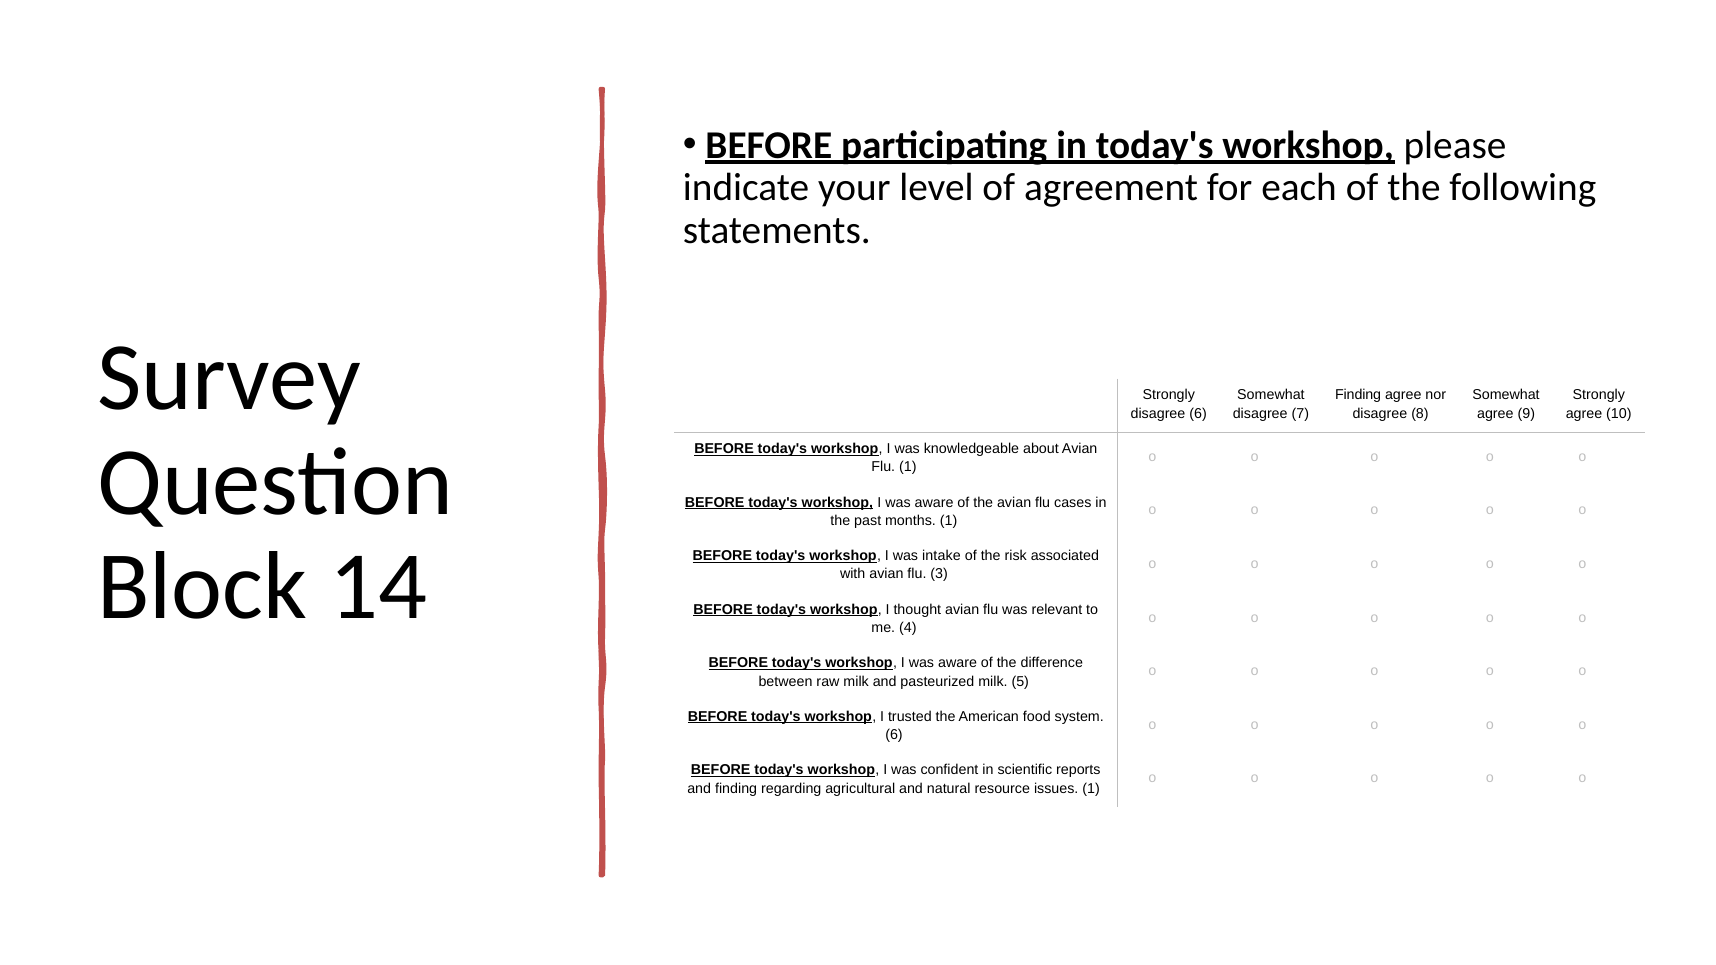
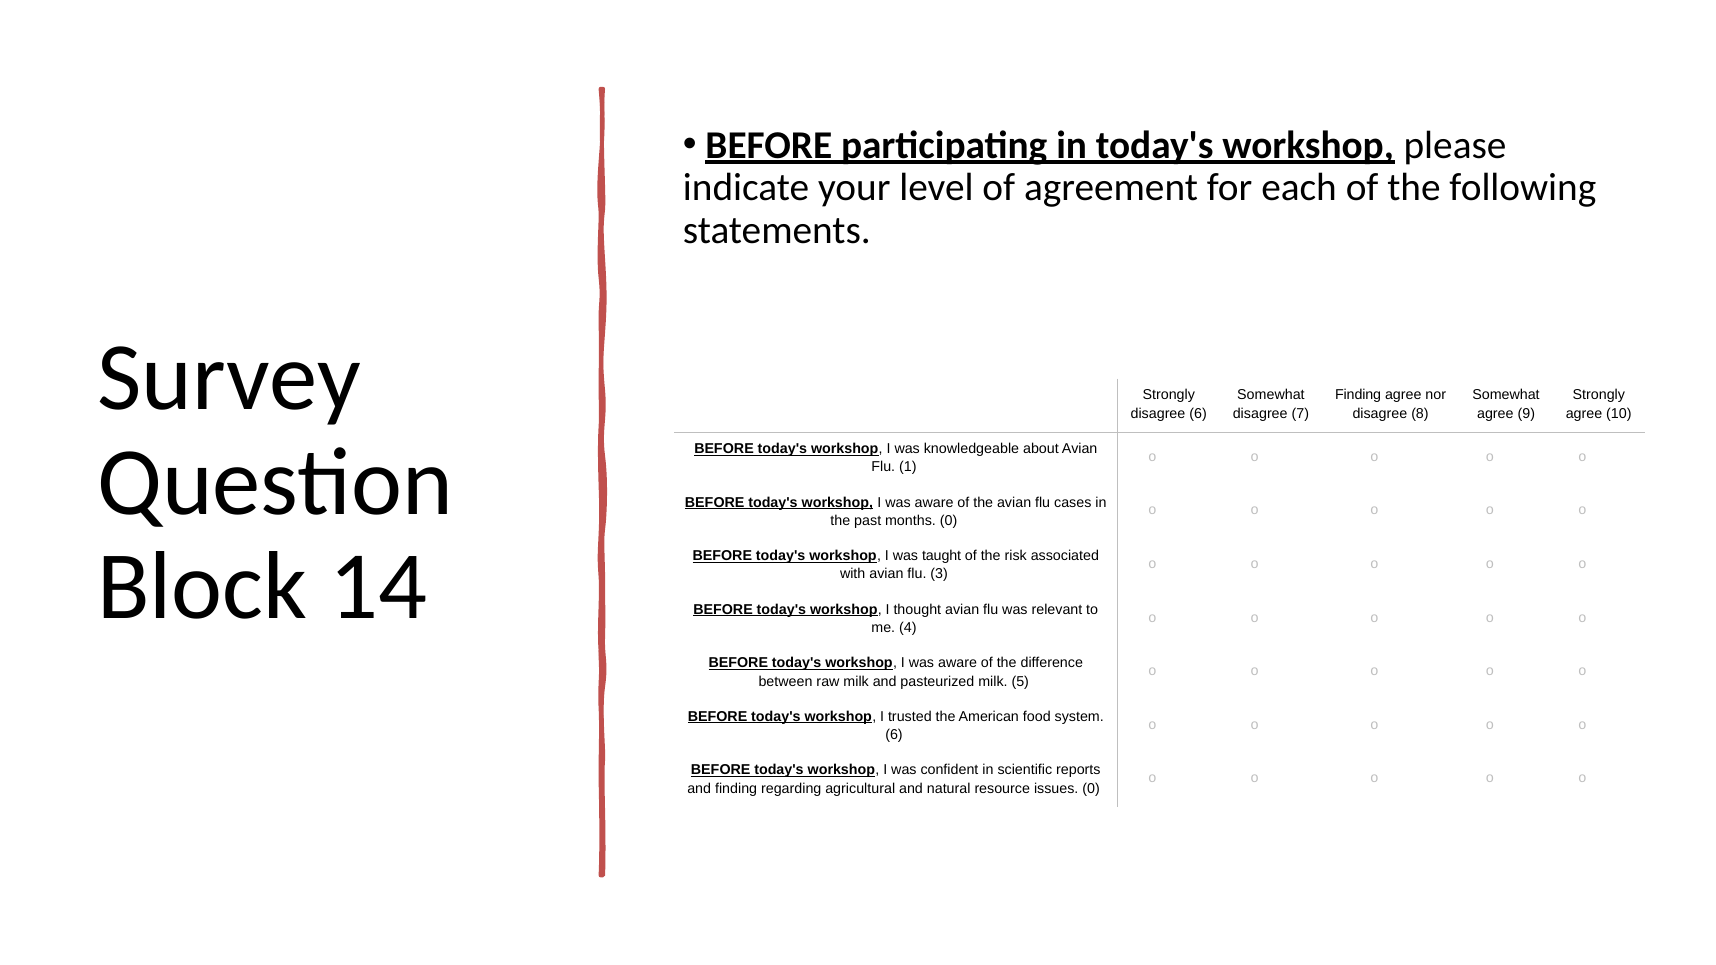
months 1: 1 -> 0
intake: intake -> taught
issues 1: 1 -> 0
